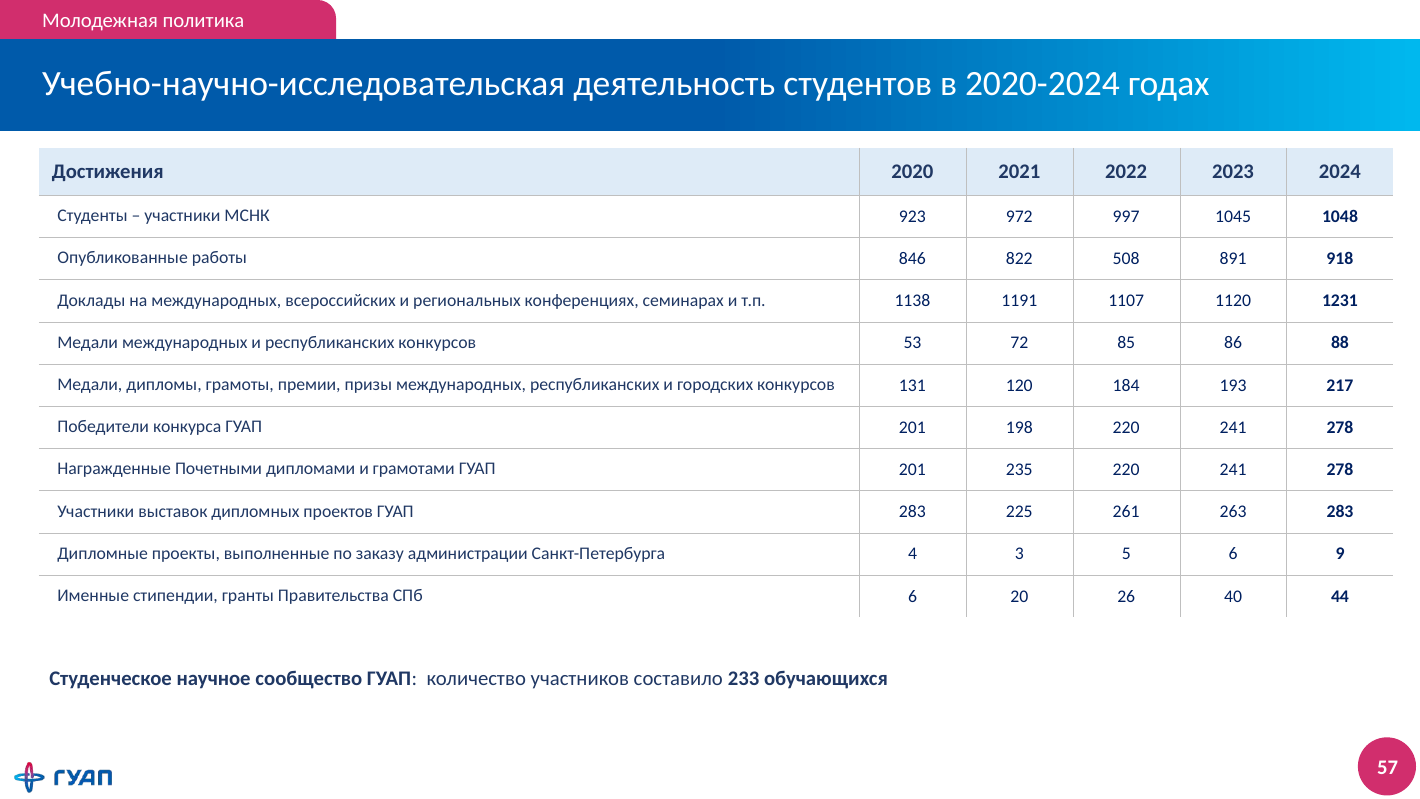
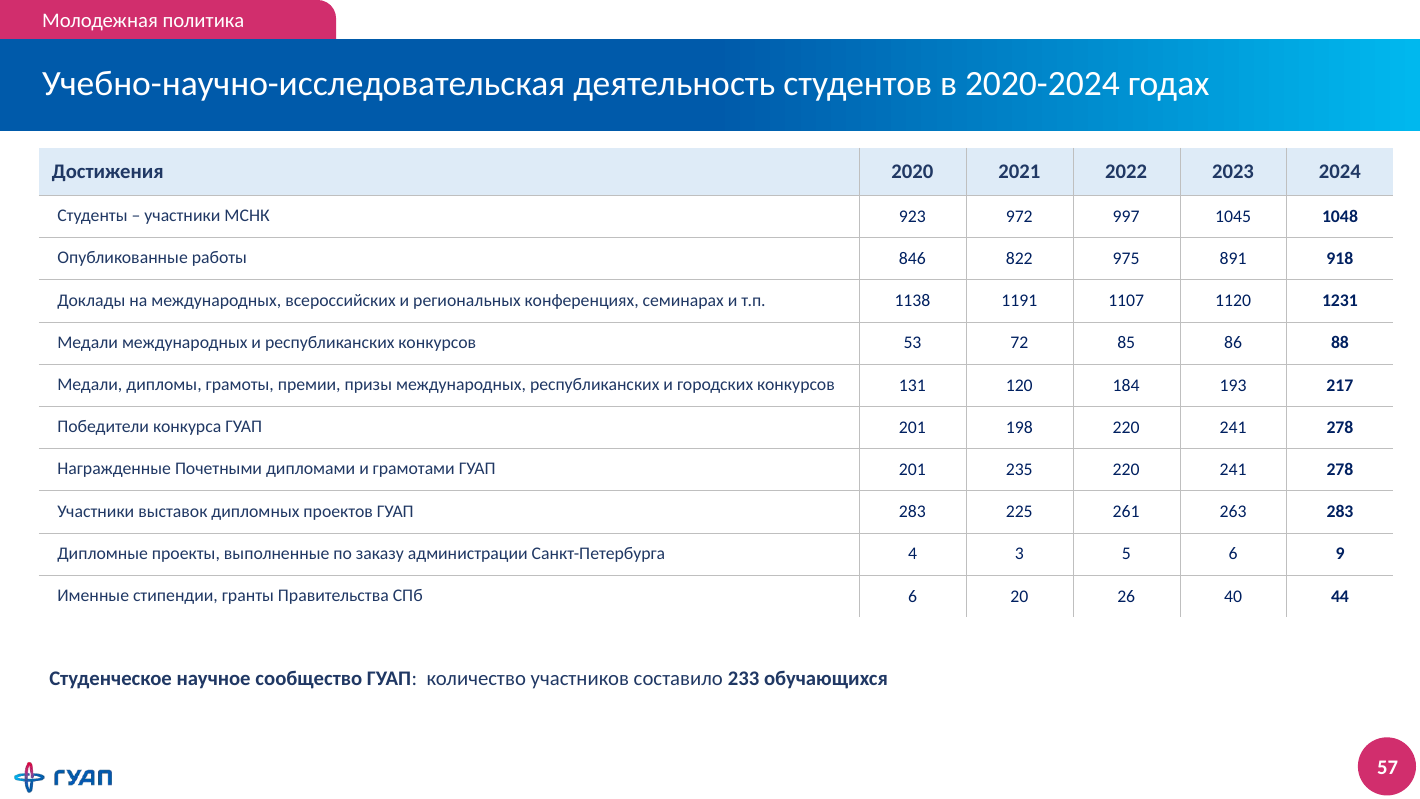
508: 508 -> 975
